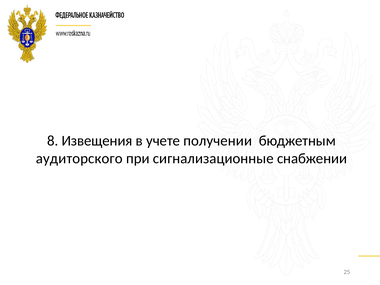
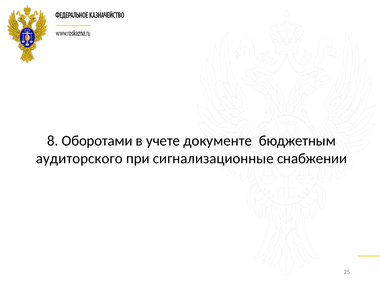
Извещения: Извещения -> Оборотами
получении: получении -> документе
